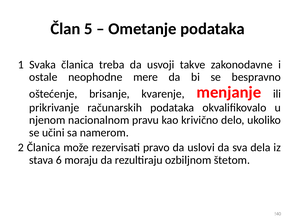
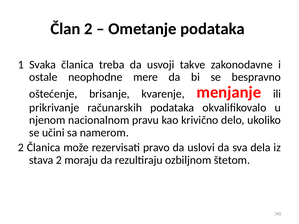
Član 5: 5 -> 2
stava 6: 6 -> 2
